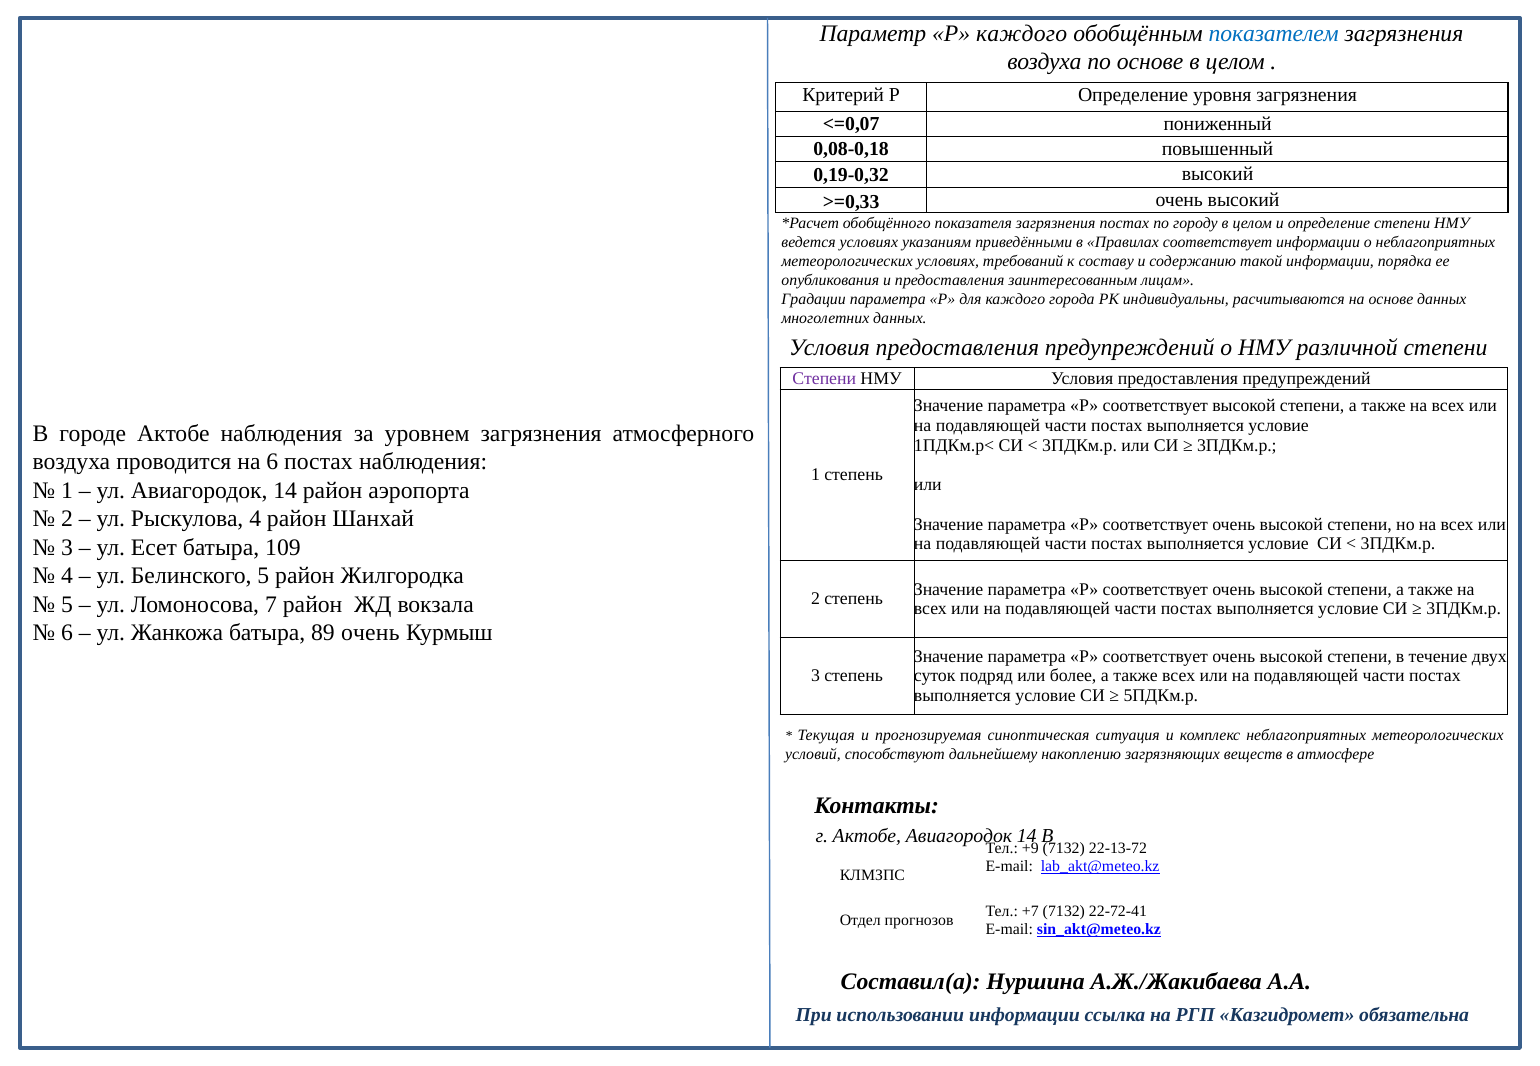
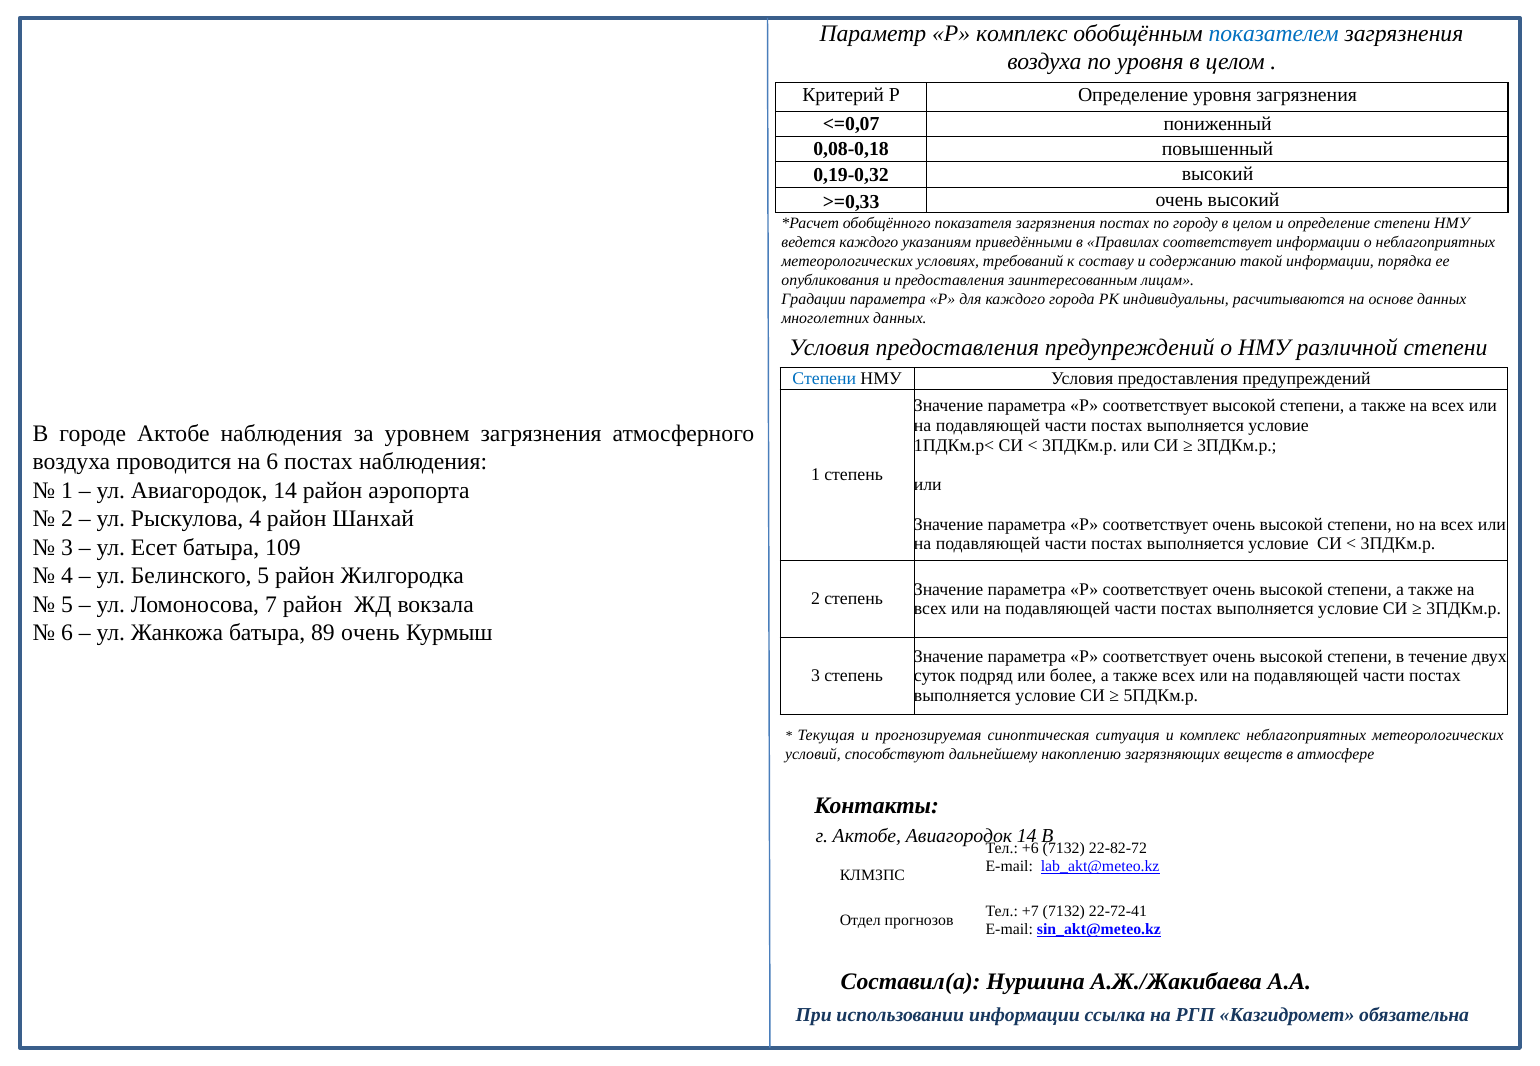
Р каждого: каждого -> комплекс
по основе: основе -> уровня
ведется условиях: условиях -> каждого
Степени at (824, 379) colour: purple -> blue
+9: +9 -> +6
22-13-72: 22-13-72 -> 22-82-72
